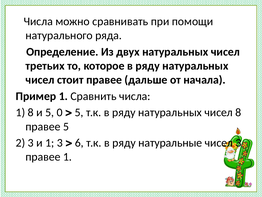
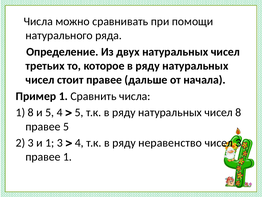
5 0: 0 -> 4
6 at (79, 143): 6 -> 4
натуральные: натуральные -> неравенство
